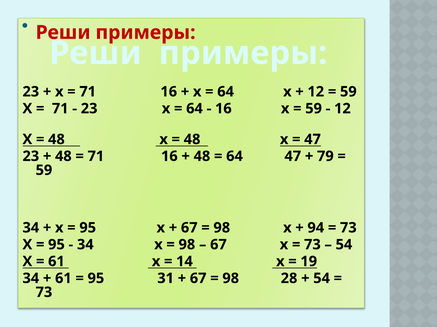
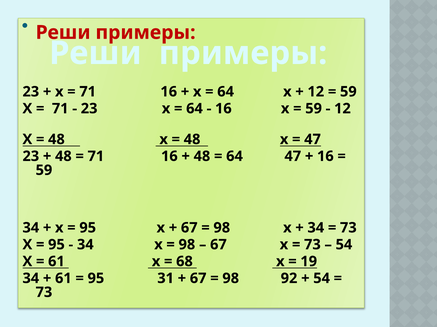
79 at (325, 157): 79 -> 16
94 at (316, 228): 94 -> 34
14: 14 -> 68
28: 28 -> 92
